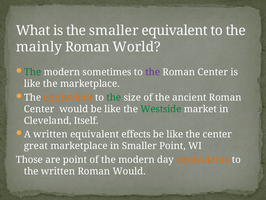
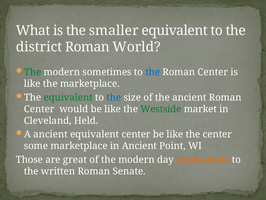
mainly: mainly -> district
the at (153, 72) colour: purple -> blue
equivalent at (68, 97) colour: orange -> green
the at (114, 97) colour: green -> blue
Itself: Itself -> Held
A written: written -> ancient
equivalent effects: effects -> center
great: great -> some
in Smaller: Smaller -> Ancient
are point: point -> great
Roman Would: Would -> Senate
